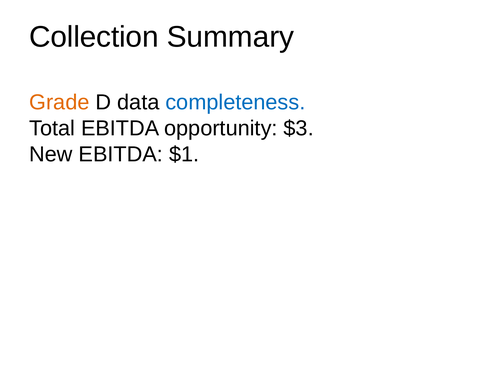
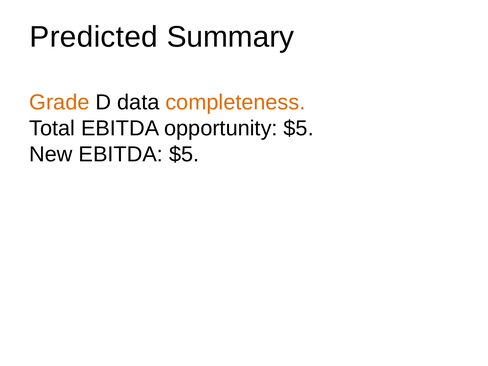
Collection: Collection -> Predicted
completeness colour: blue -> orange
opportunity $3: $3 -> $5
EBITDA $1: $1 -> $5
